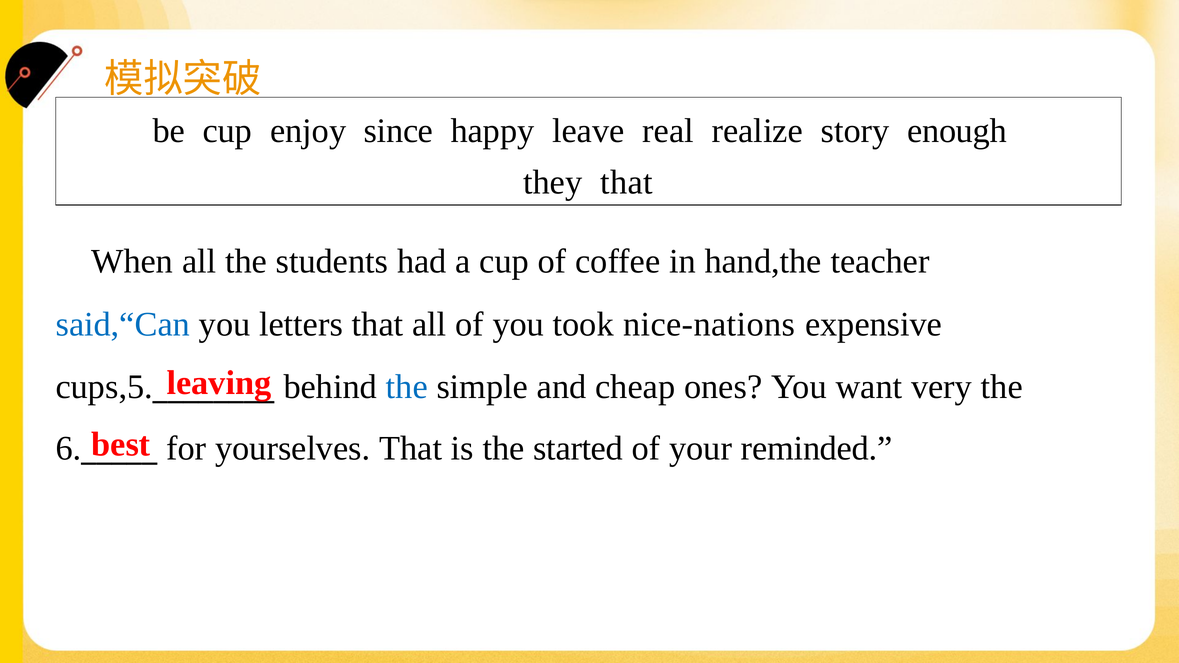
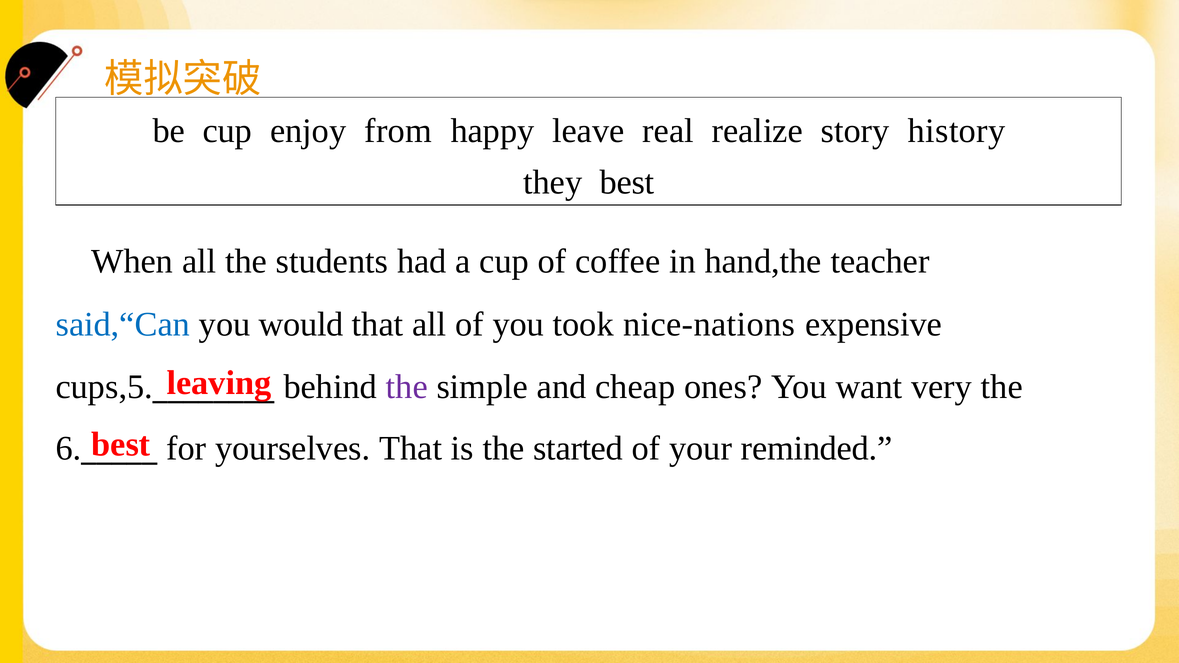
since: since -> from
enough: enough -> history
they that: that -> best
letters: letters -> would
the at (407, 387) colour: blue -> purple
